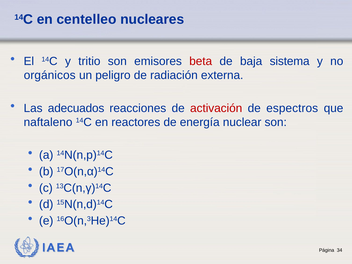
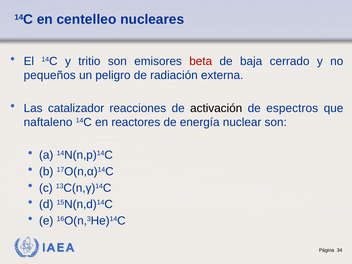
sistema: sistema -> cerrado
orgánicos: orgánicos -> pequeños
adecuados: adecuados -> catalizador
activación colour: red -> black
